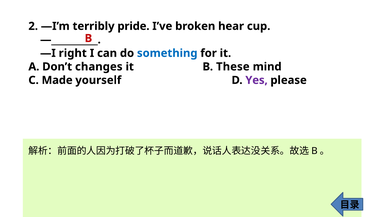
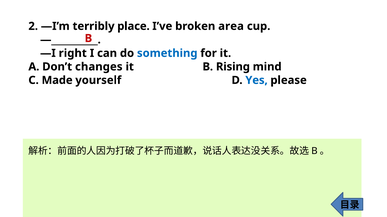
pride: pride -> place
hear: hear -> area
These: These -> Rising
Yes colour: purple -> blue
